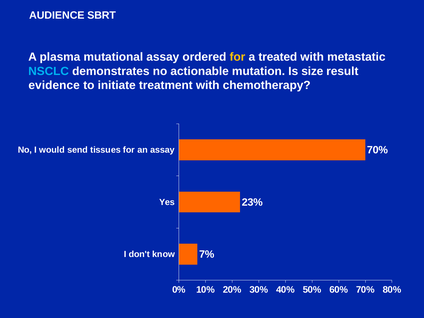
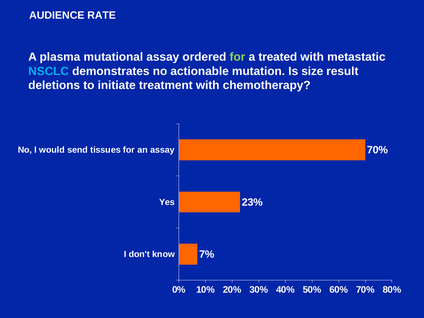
SBRT: SBRT -> RATE
for at (237, 57) colour: yellow -> light green
evidence: evidence -> deletions
